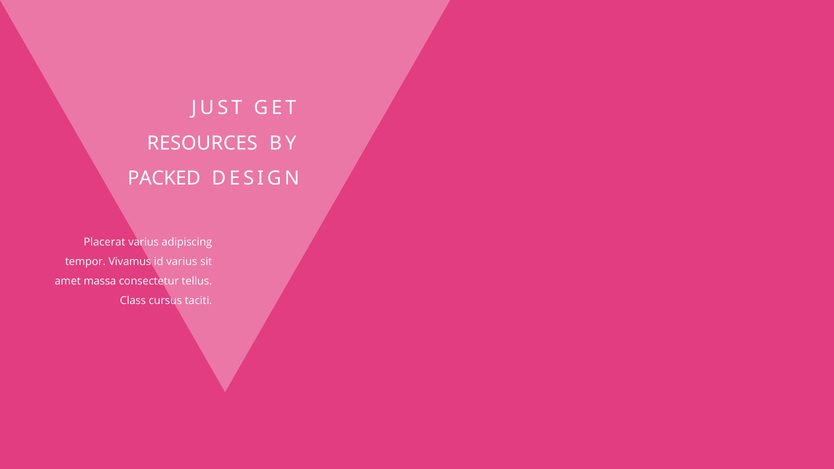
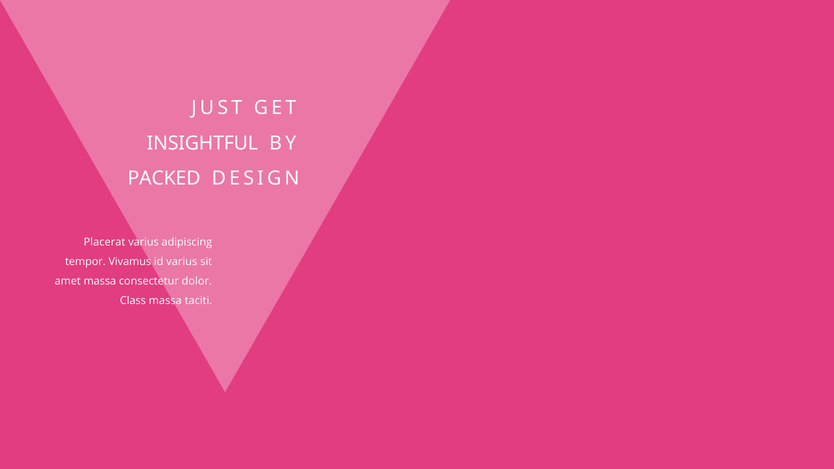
RESOURCES: RESOURCES -> INSIGHTFUL
tellus: tellus -> dolor
Class cursus: cursus -> massa
